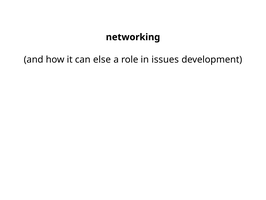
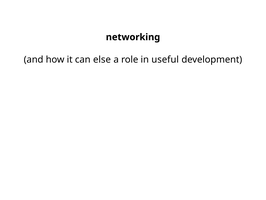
issues: issues -> useful
